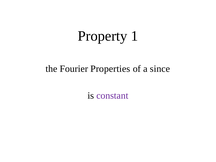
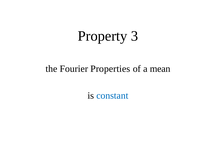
1: 1 -> 3
since: since -> mean
constant colour: purple -> blue
